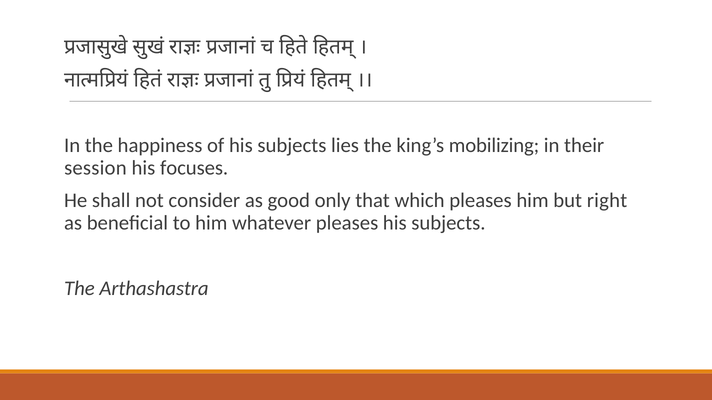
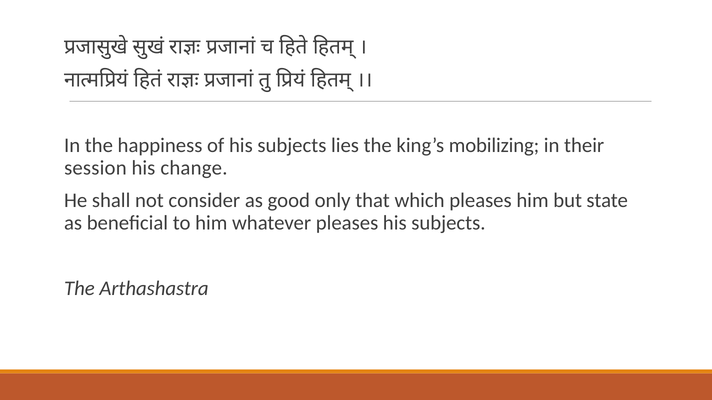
focuses: focuses -> change
right: right -> state
